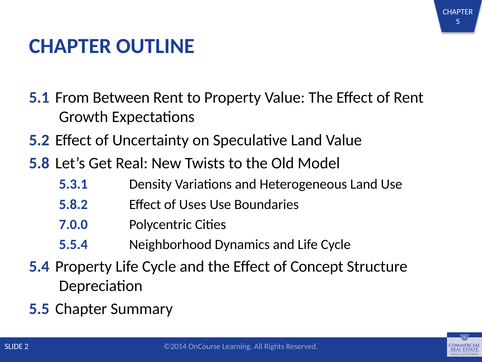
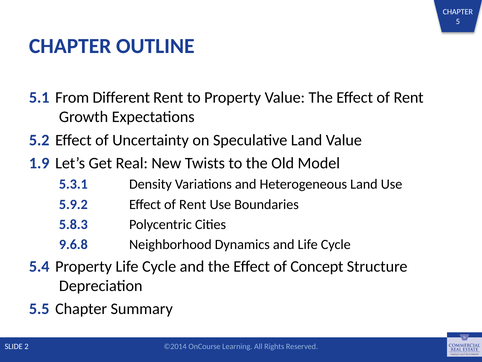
Between: Between -> Different
5.8: 5.8 -> 1.9
5.8.2: 5.8.2 -> 5.9.2
Uses at (193, 204): Uses -> Rent
7.0.0: 7.0.0 -> 5.8.3
5.5.4: 5.5.4 -> 9.6.8
